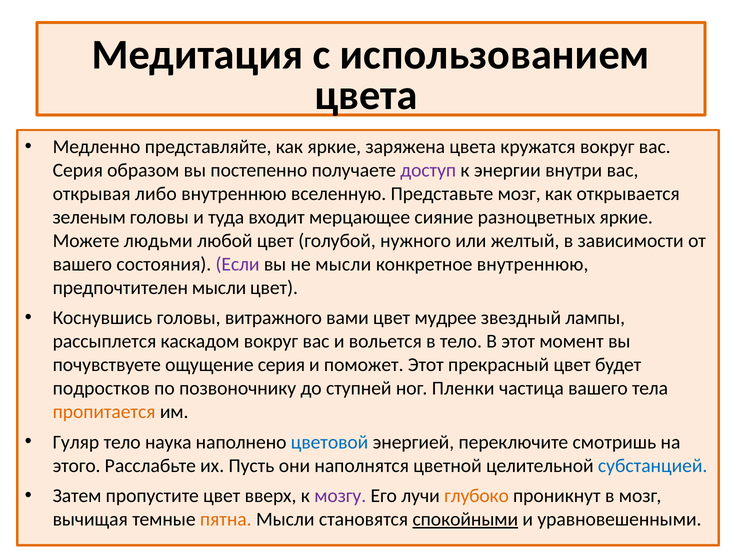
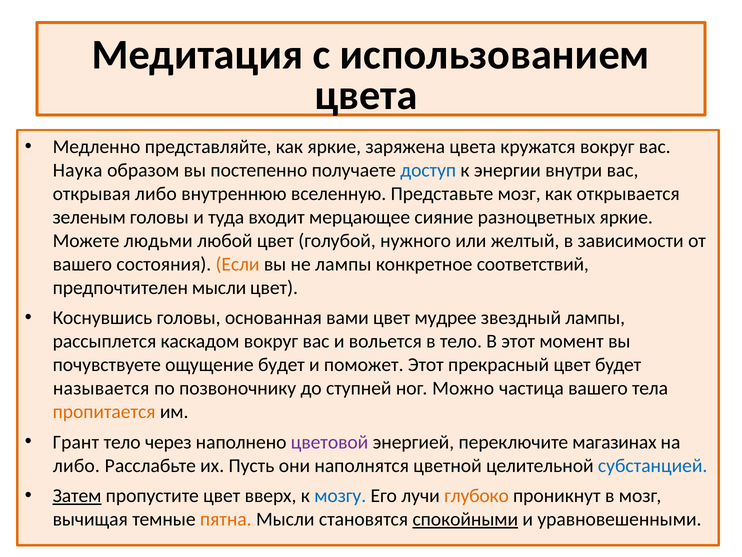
Серия at (78, 170): Серия -> Наука
доступ colour: purple -> blue
Если colour: purple -> orange
не мысли: мысли -> лампы
конкретное внутреннюю: внутреннюю -> соответствий
витражного: витражного -> основанная
ощущение серия: серия -> будет
подростков: подростков -> называется
Пленки: Пленки -> Можно
Гуляр: Гуляр -> Грант
наука: наука -> через
цветовой colour: blue -> purple
смотришь: смотришь -> магазинах
этого at (77, 465): этого -> либо
Затем underline: none -> present
мозгу colour: purple -> blue
